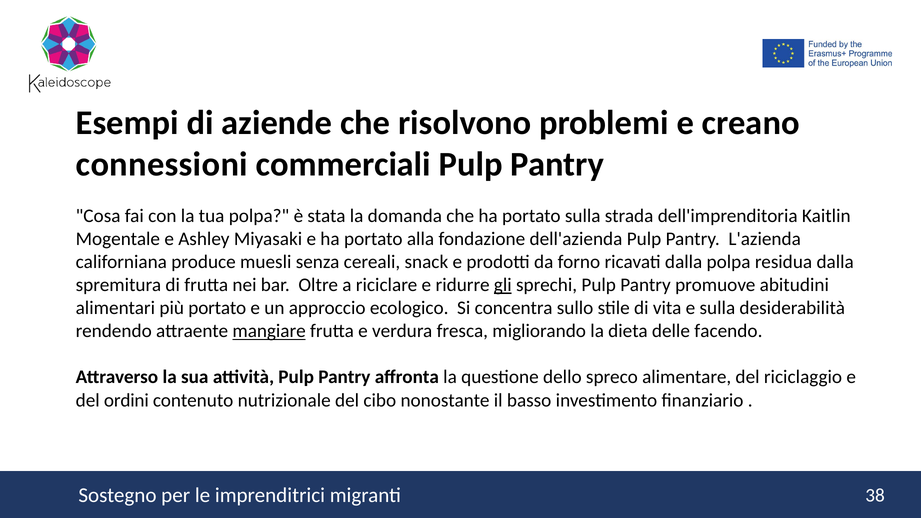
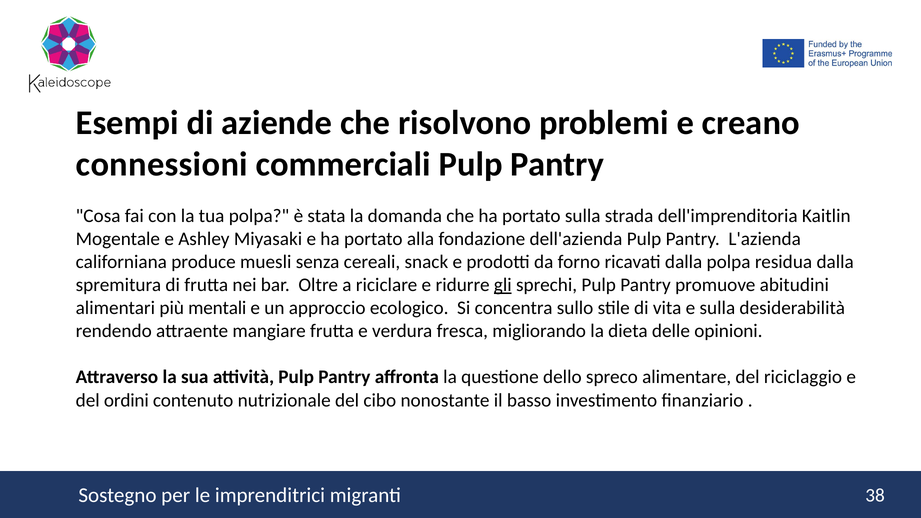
più portato: portato -> mentali
mangiare underline: present -> none
facendo: facendo -> opinioni
